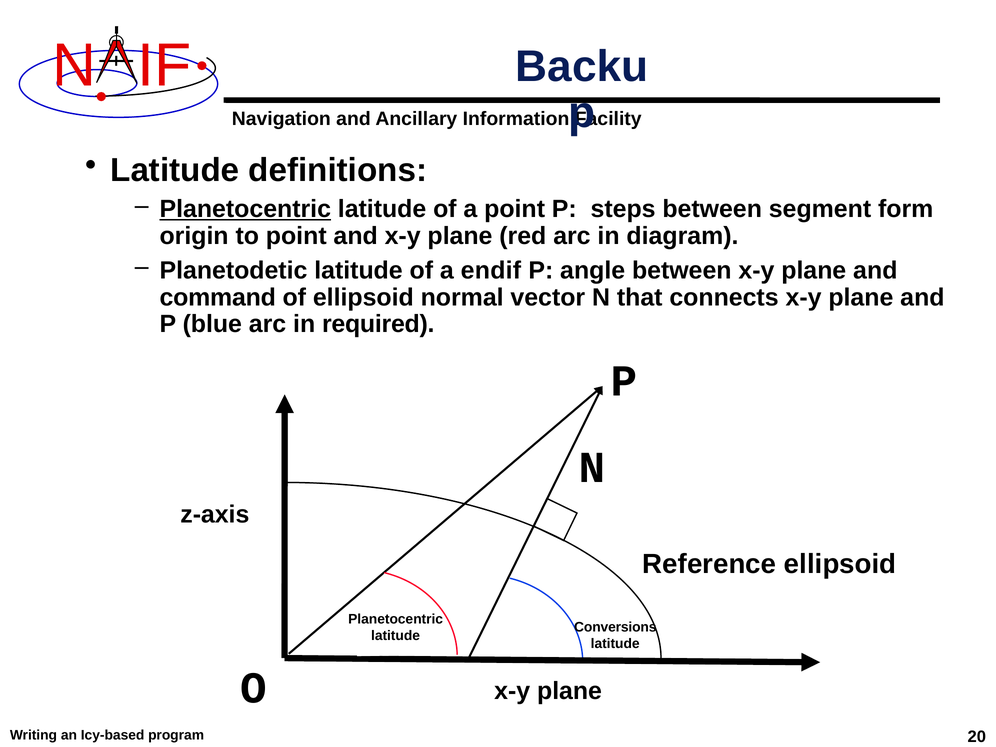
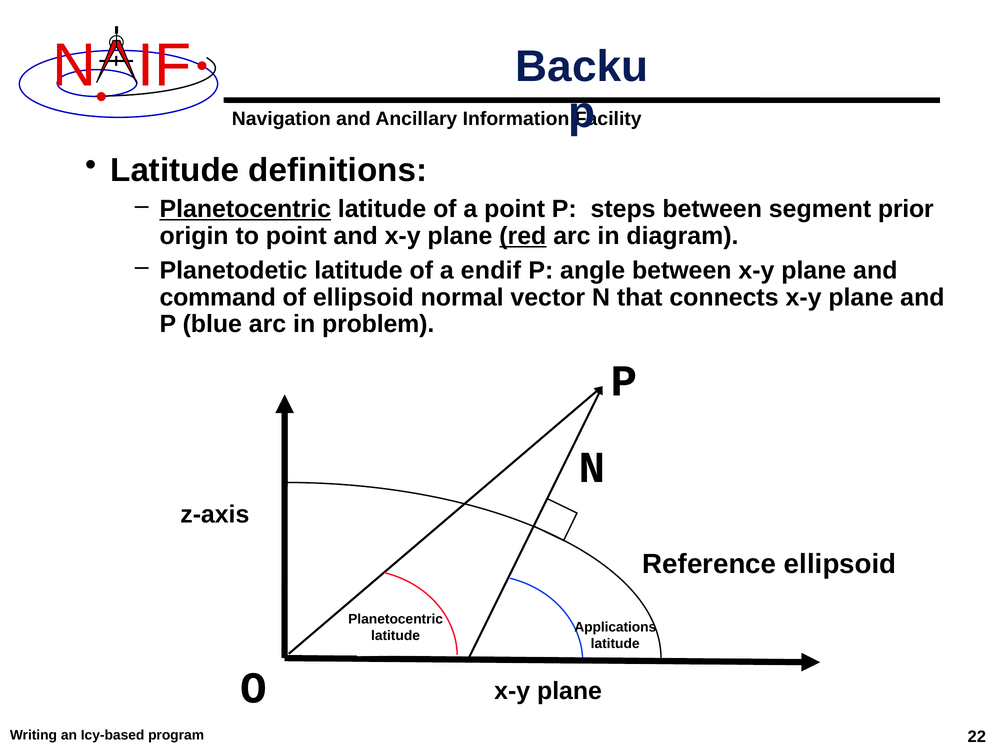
form: form -> prior
red underline: none -> present
required: required -> problem
Conversions: Conversions -> Applications
20: 20 -> 22
